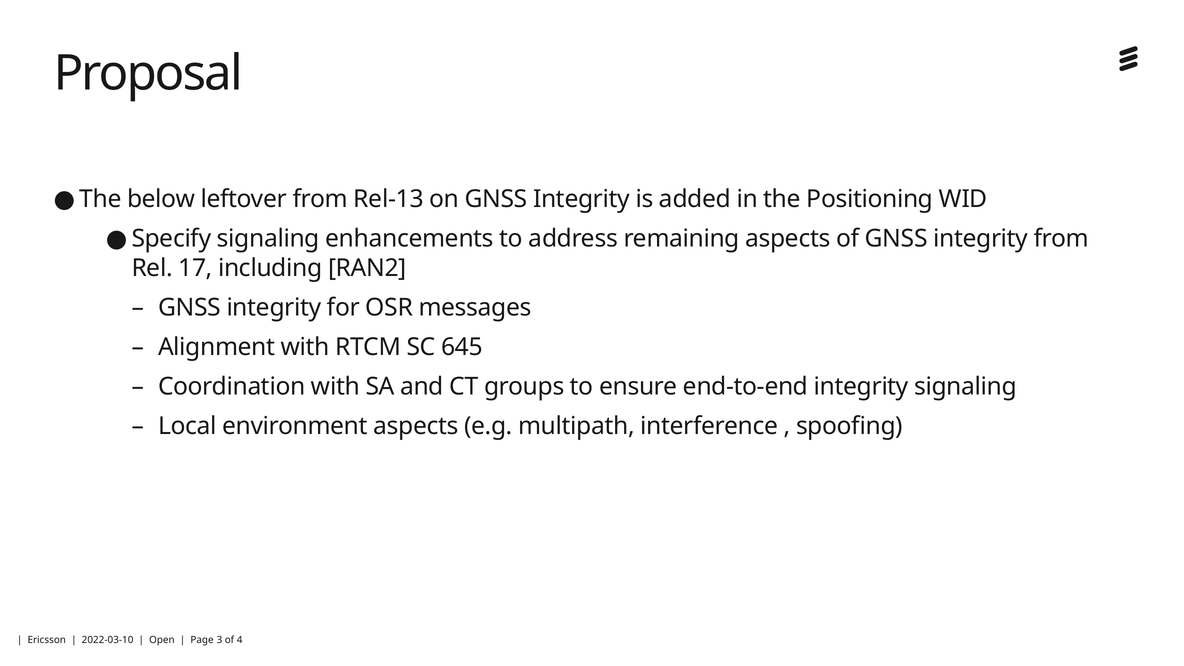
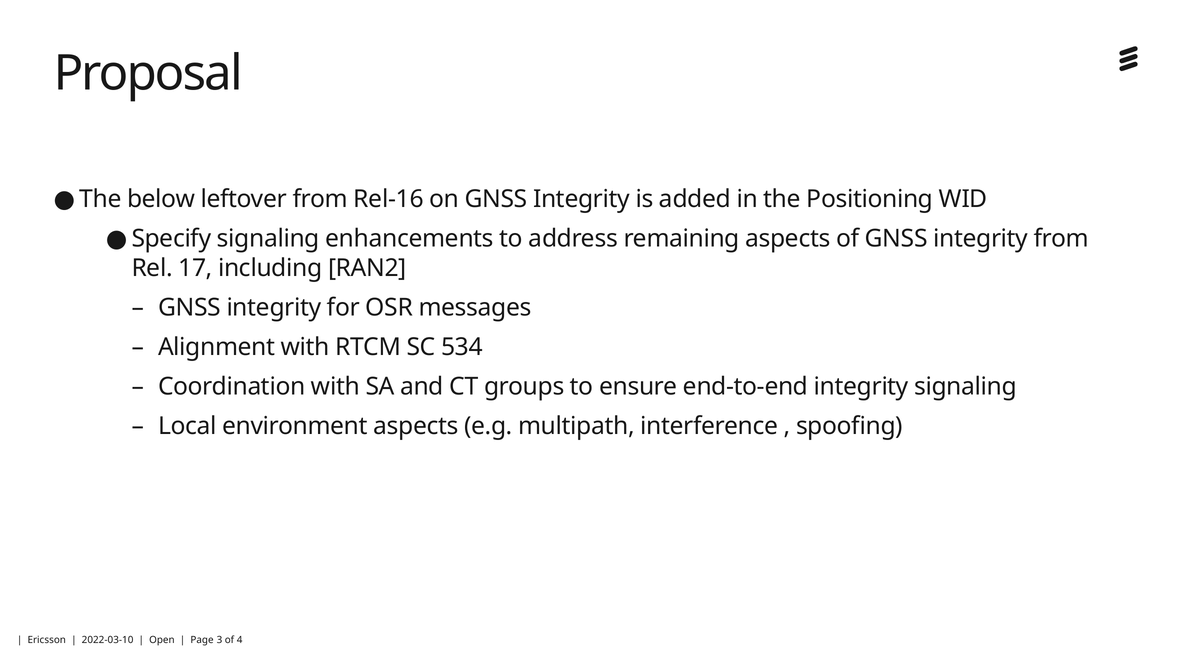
Rel-13: Rel-13 -> Rel-16
645: 645 -> 534
